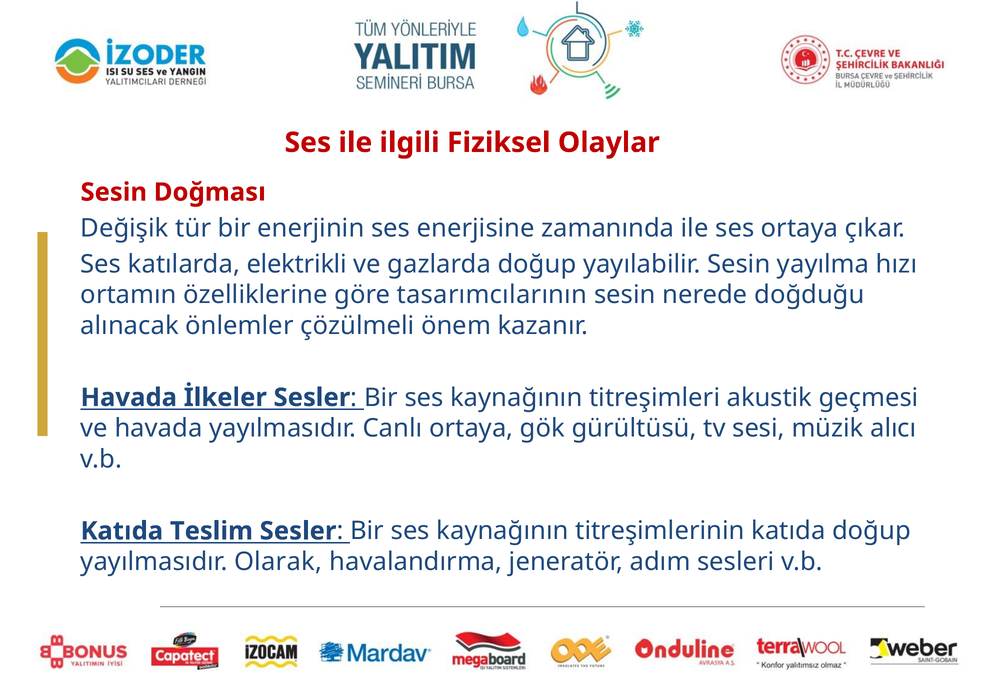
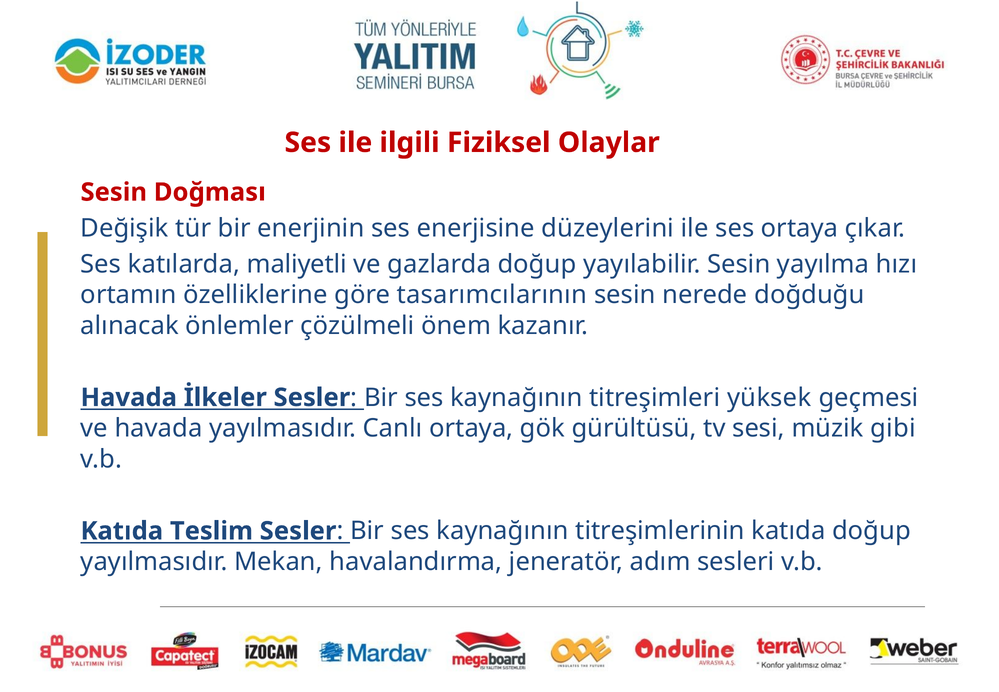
zamanında: zamanında -> düzeylerini
elektrikli: elektrikli -> maliyetli
akustik: akustik -> yüksek
alıcı: alıcı -> gibi
Olarak: Olarak -> Mekan
